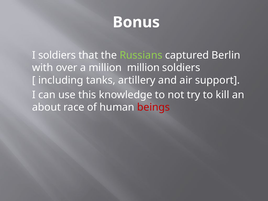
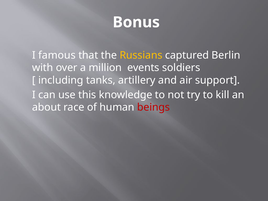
I soldiers: soldiers -> famous
Russians colour: light green -> yellow
million million: million -> events
